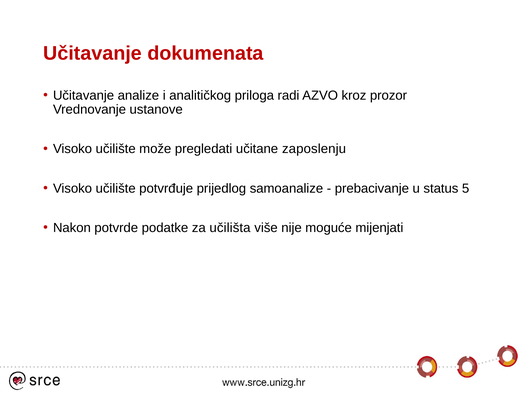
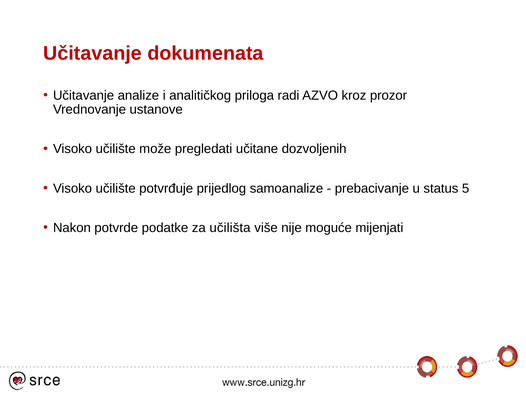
zaposlenju: zaposlenju -> dozvoljenih
